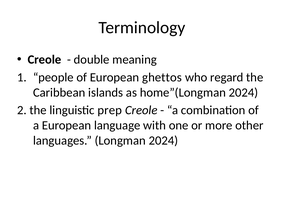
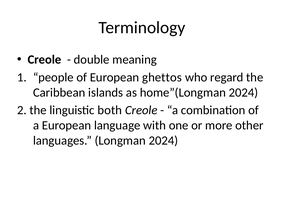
prep: prep -> both
